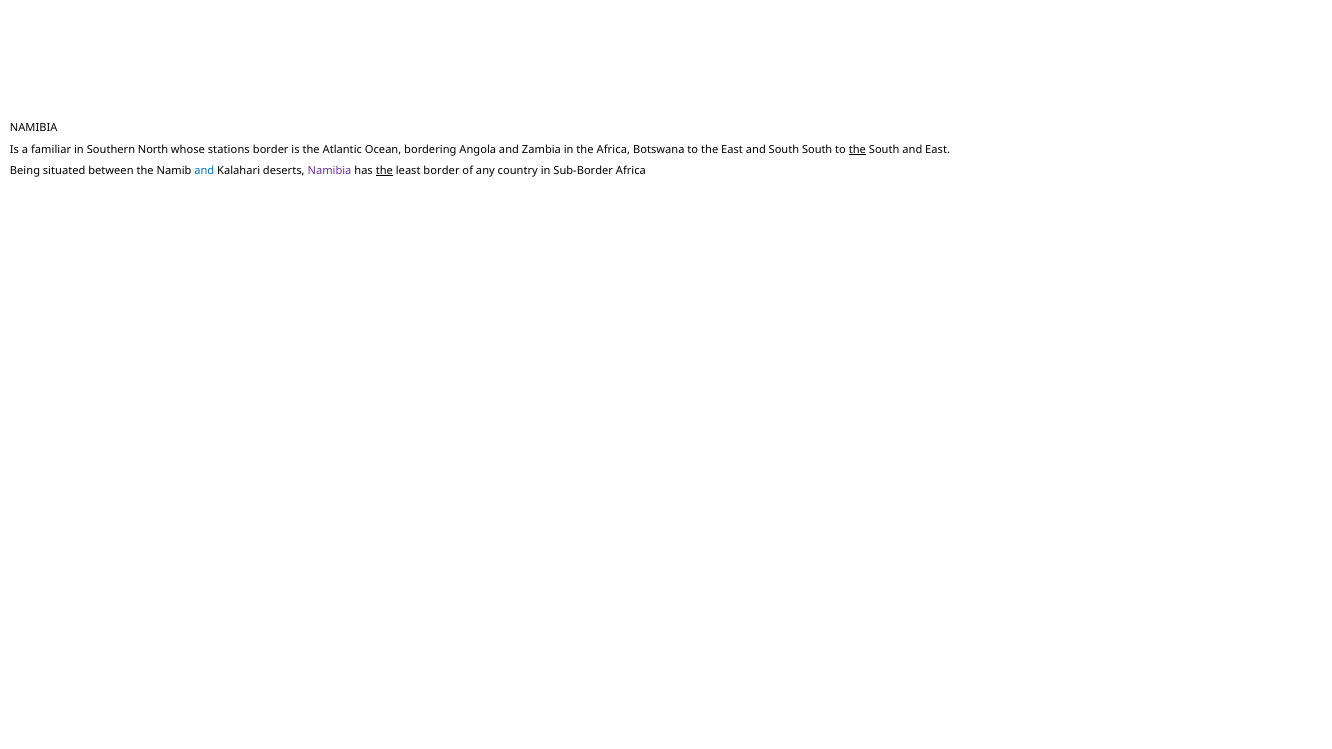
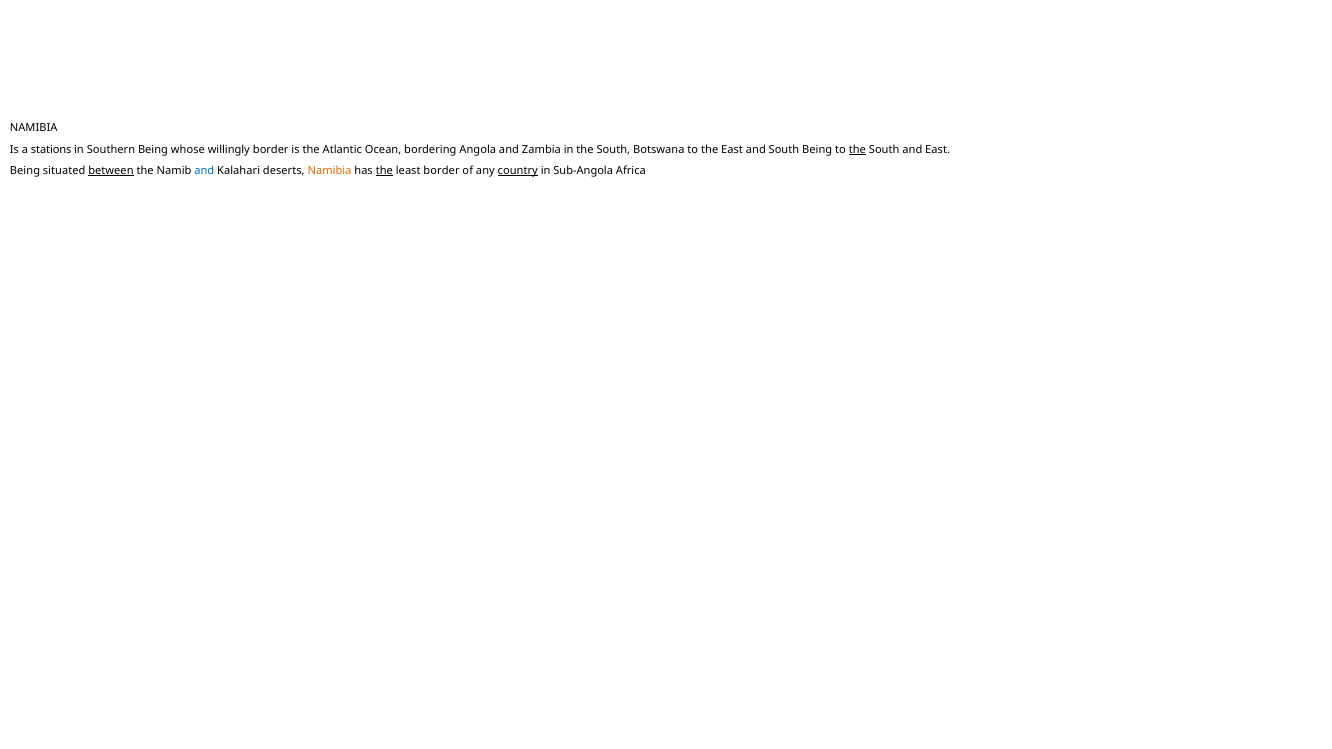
familiar: familiar -> stations
Southern North: North -> Being
stations: stations -> willingly
in the Africa: Africa -> South
South South: South -> Being
between underline: none -> present
Namibia at (330, 171) colour: purple -> orange
country underline: none -> present
Sub-Border: Sub-Border -> Sub-Angola
